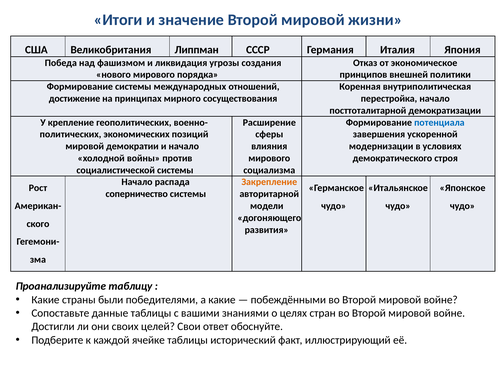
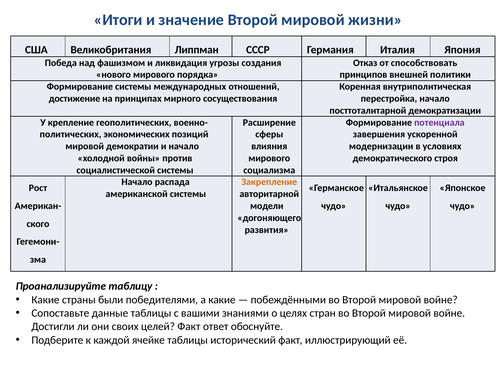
экономическое: экономическое -> способствовать
потенциала colour: blue -> purple
соперничество: соперничество -> американской
целей Свои: Свои -> Факт
